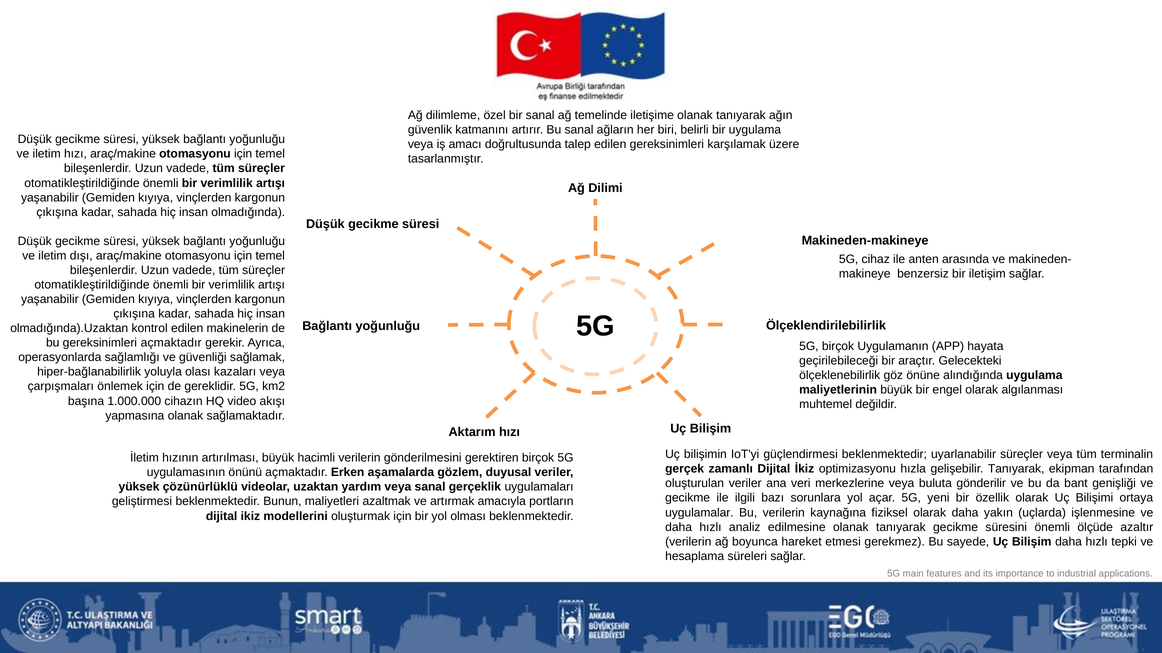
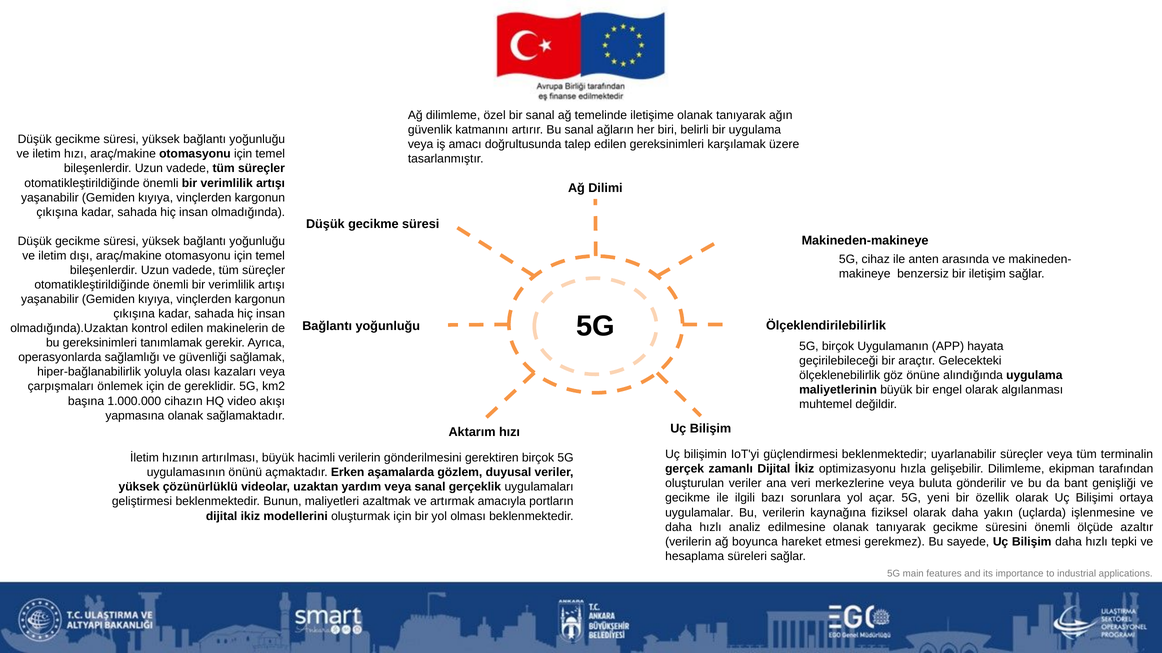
gereksinimleri açmaktadır: açmaktadır -> tanımlamak
gelişebilir Tanıyarak: Tanıyarak -> Dilimleme
